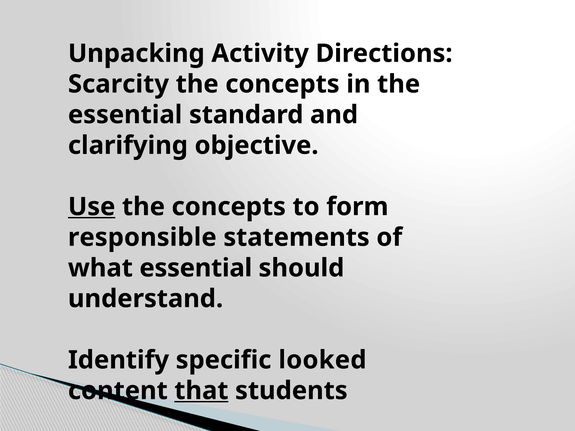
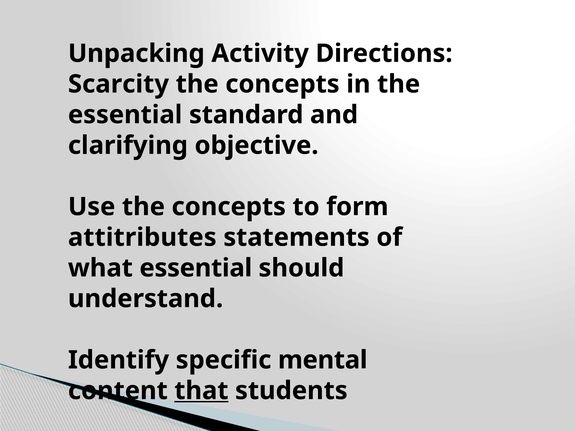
Use underline: present -> none
responsible: responsible -> attitributes
looked: looked -> mental
